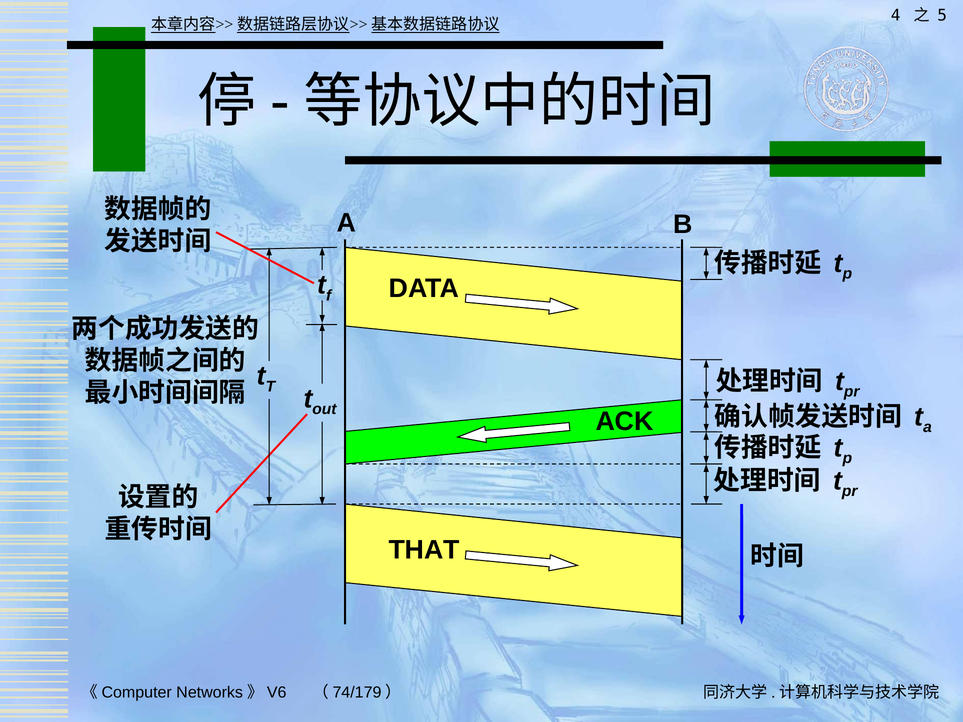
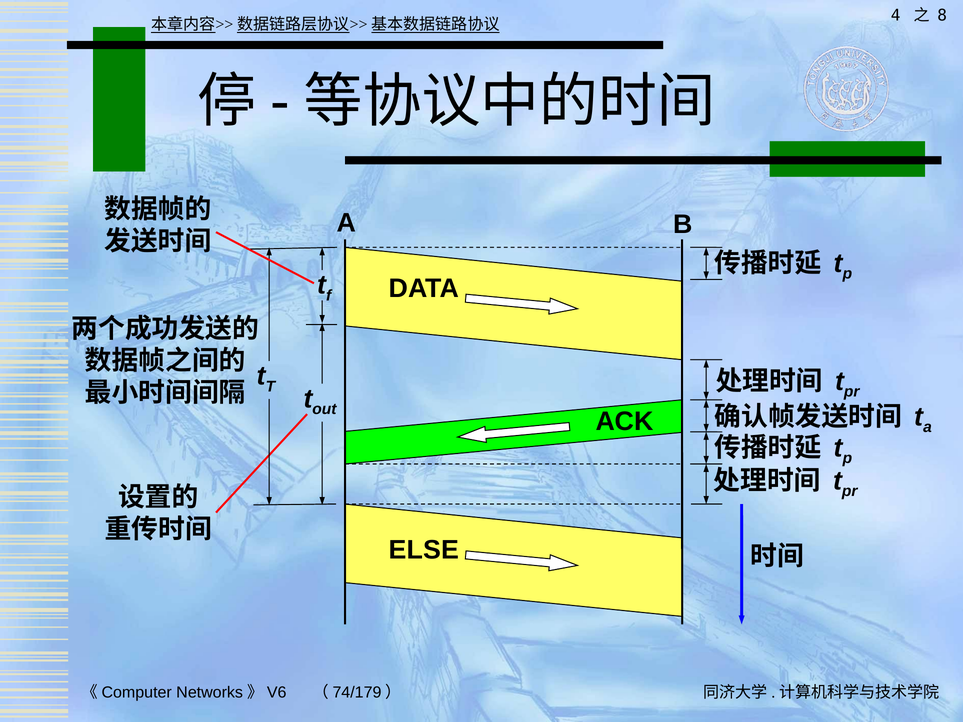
5: 5 -> 8
THAT: THAT -> ELSE
